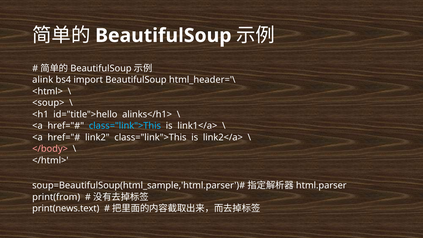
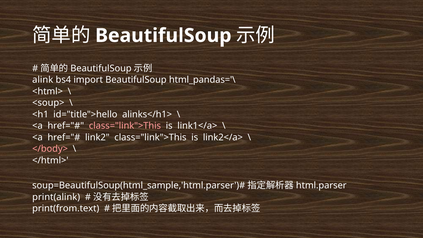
html_header='\: html_header='\ -> html_pandas='\
class="link">This at (125, 126) colour: light blue -> pink
print(from: print(from -> print(alink
print(news.text: print(news.text -> print(from.text
